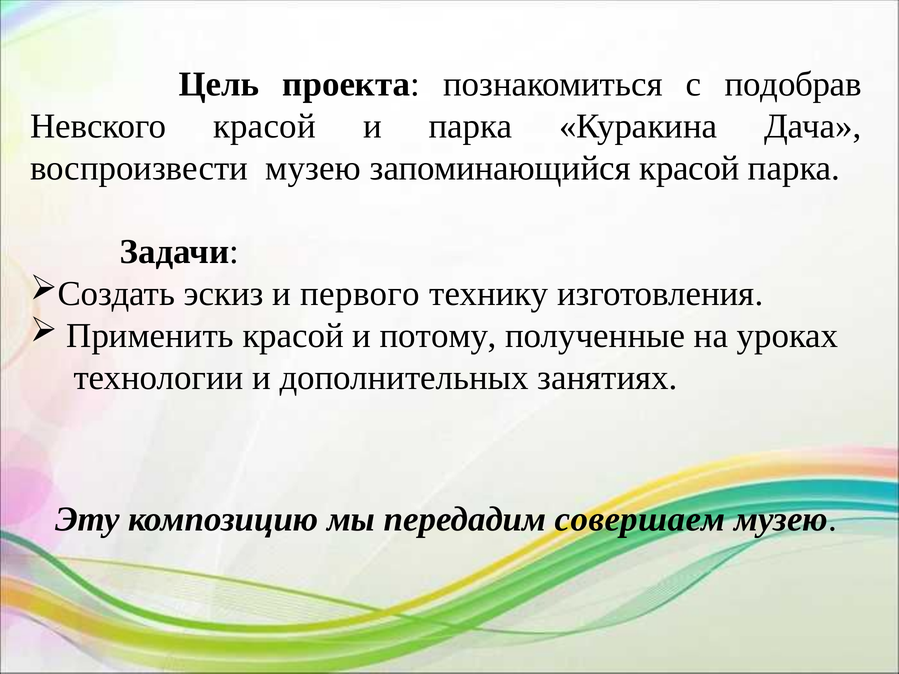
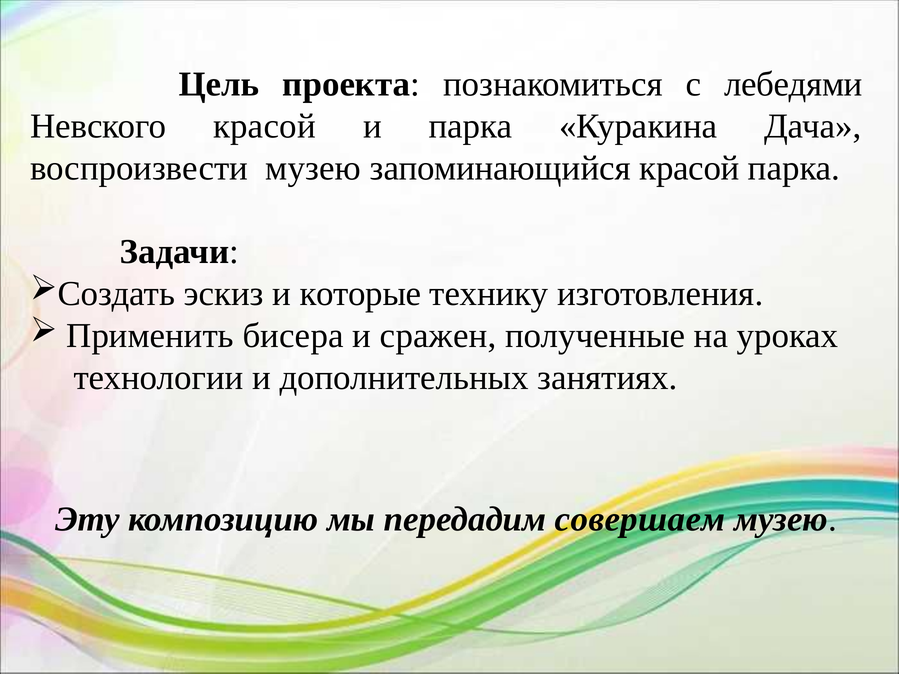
подобрав: подобрав -> лебедями
первого: первого -> которые
Применить красой: красой -> бисера
потому: потому -> сражен
